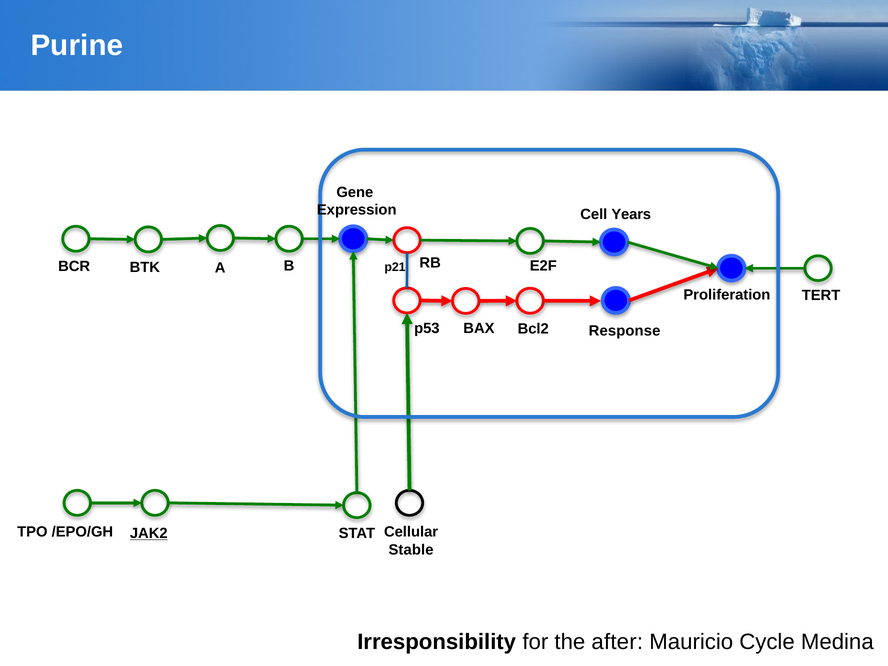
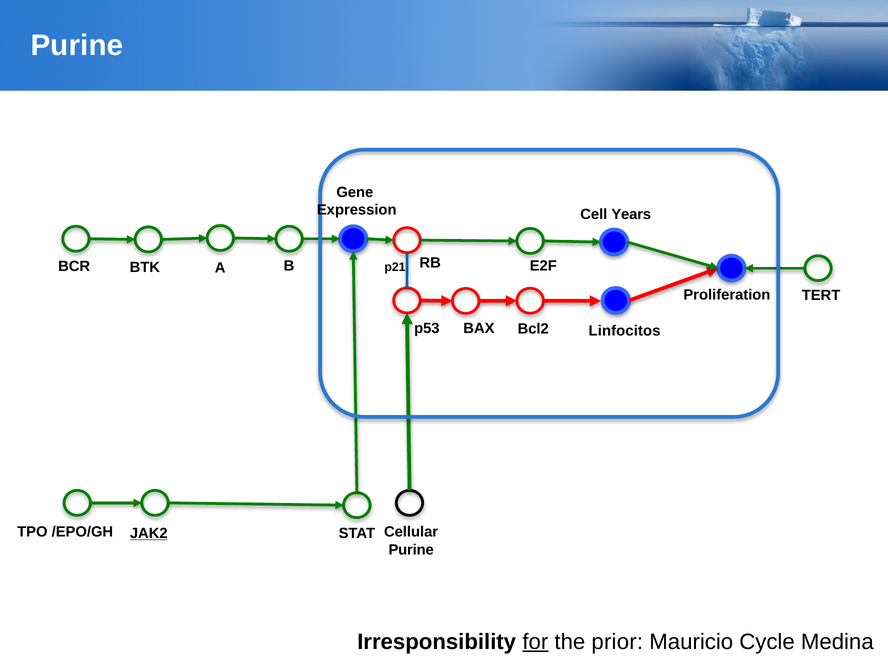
Response: Response -> Linfocitos
Stable at (411, 550): Stable -> Purine
for underline: none -> present
after: after -> prior
